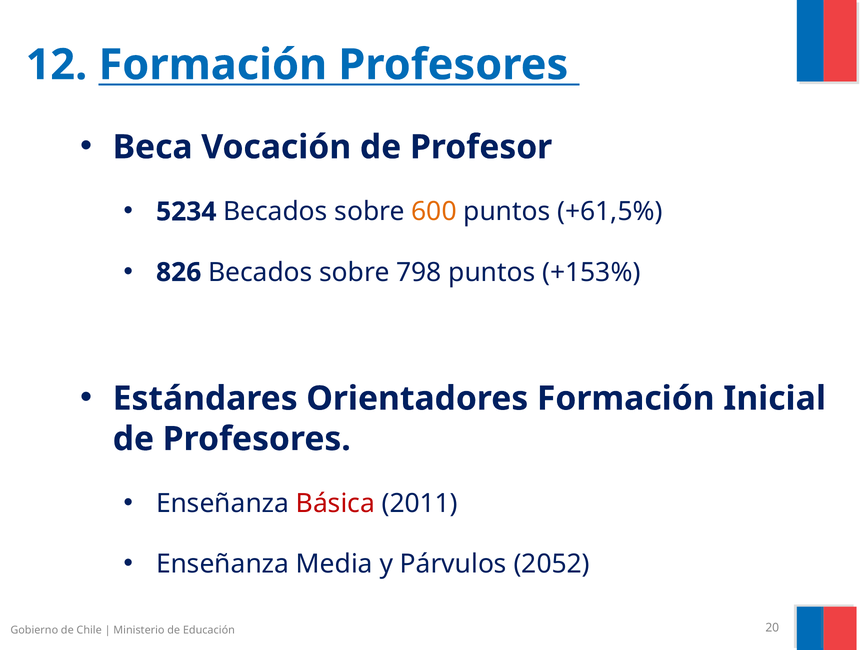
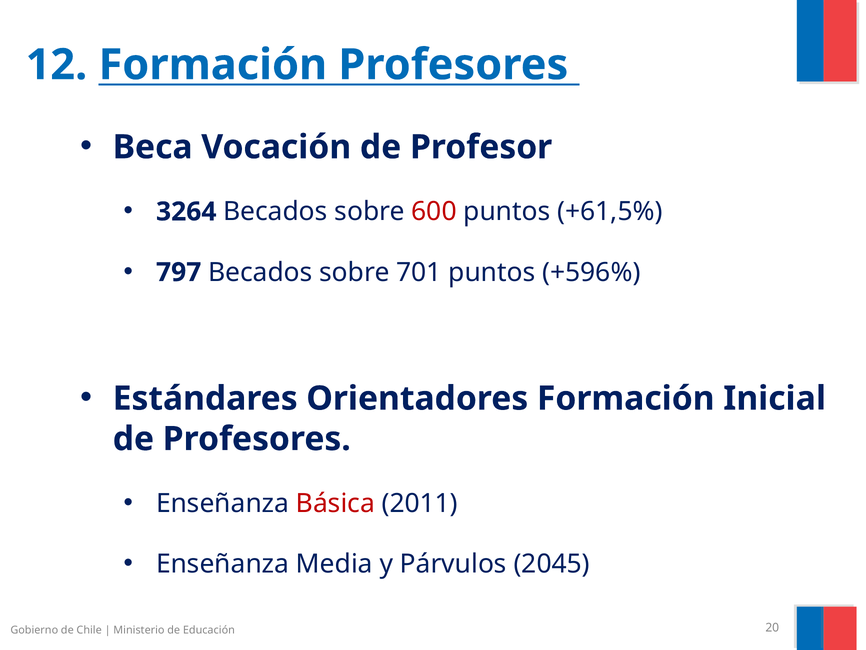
5234: 5234 -> 3264
600 colour: orange -> red
826: 826 -> 797
798: 798 -> 701
+153%: +153% -> +596%
2052: 2052 -> 2045
